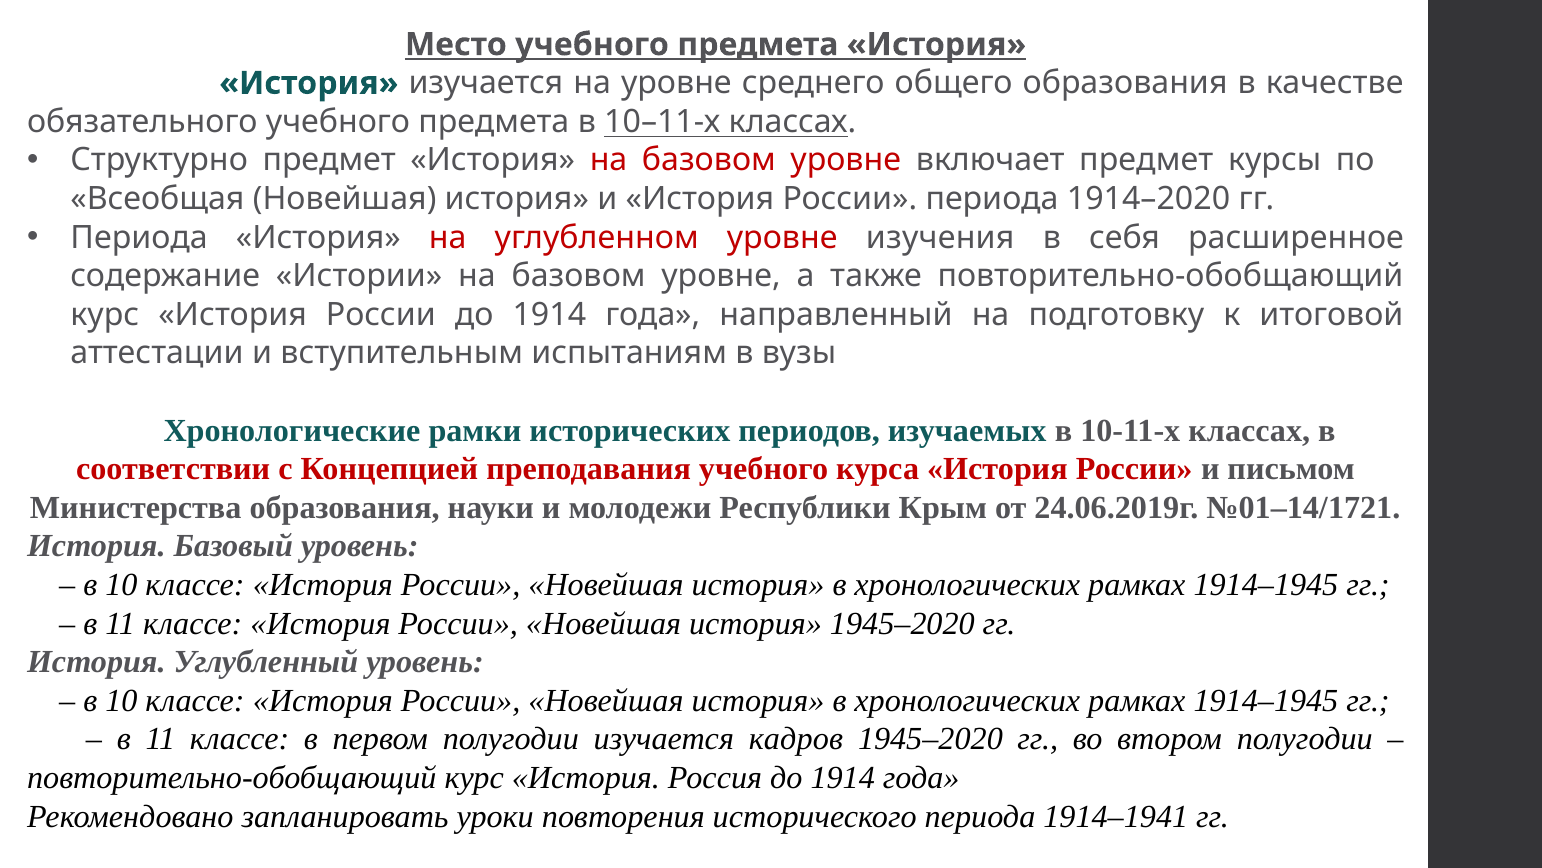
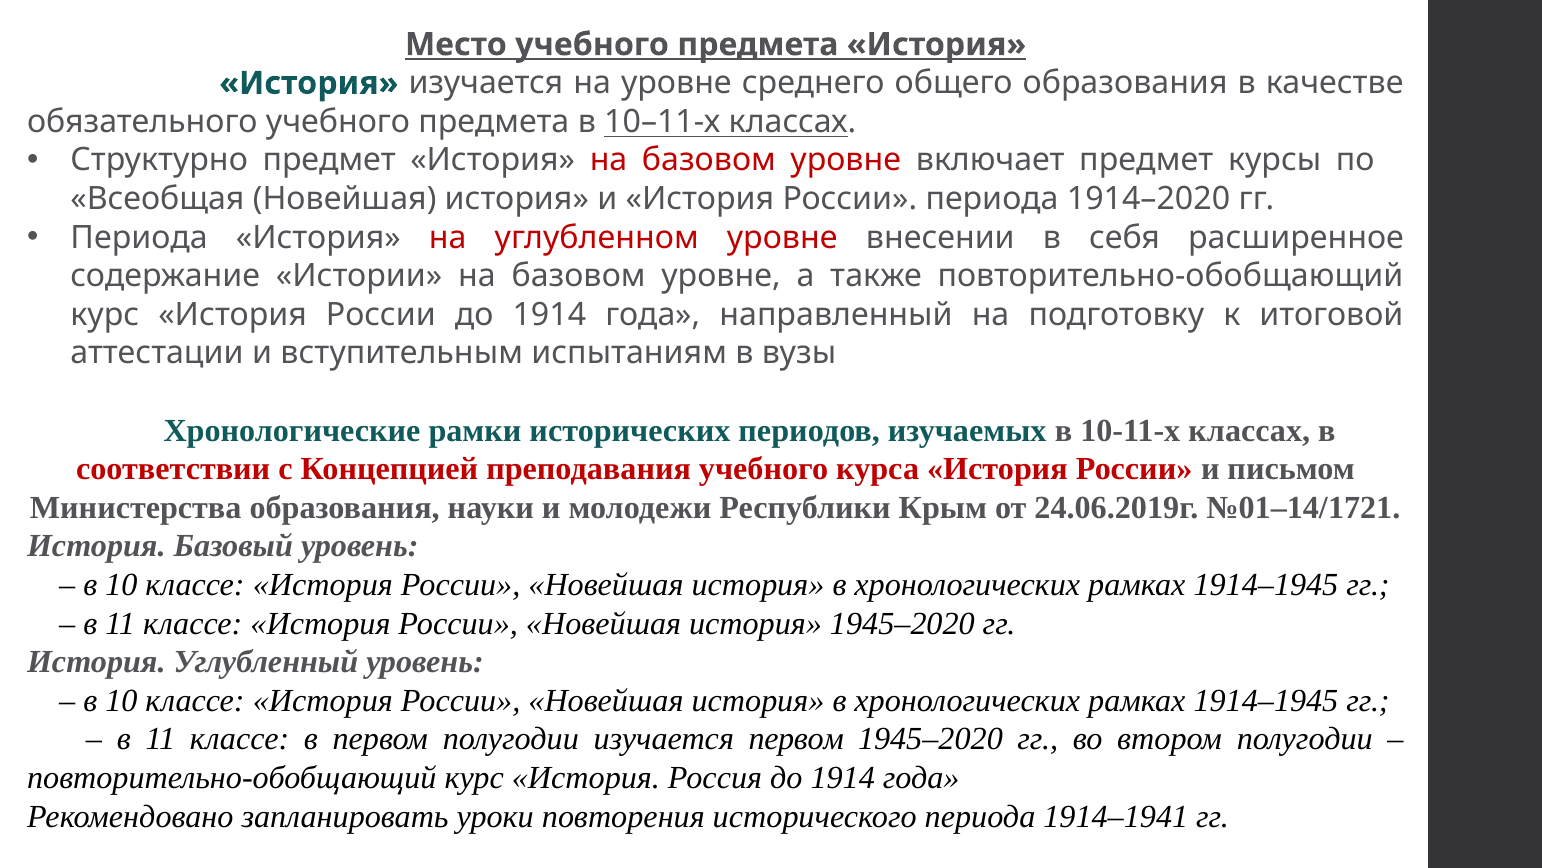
изучения: изучения -> внесении
изучается кадров: кадров -> первом
